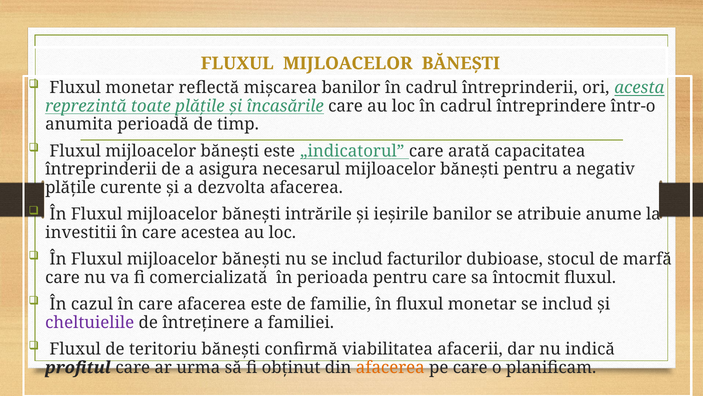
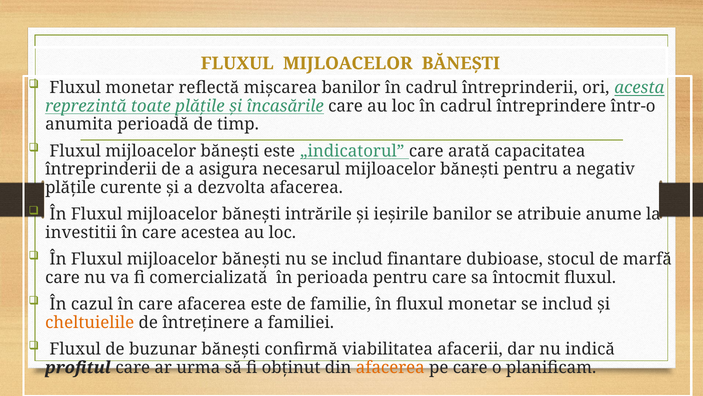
facturilor: facturilor -> finantare
cheltuielile colour: purple -> orange
teritoriu: teritoriu -> buzunar
